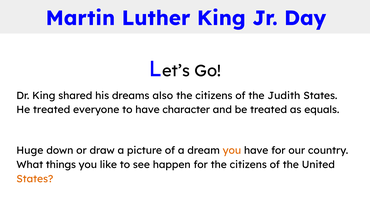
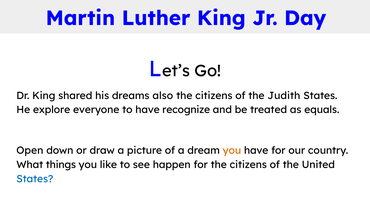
He treated: treated -> explore
character: character -> recognize
Huge: Huge -> Open
States at (35, 179) colour: orange -> blue
